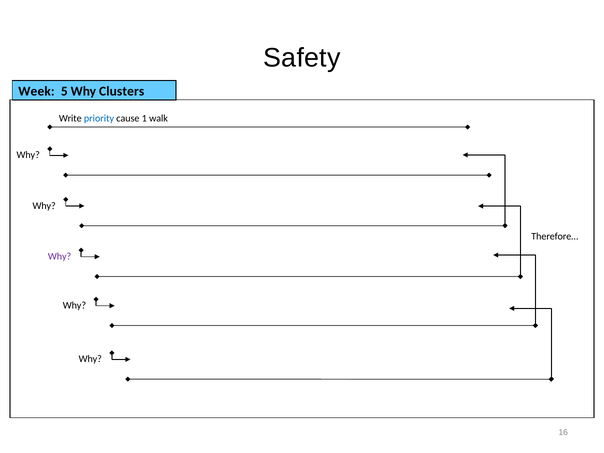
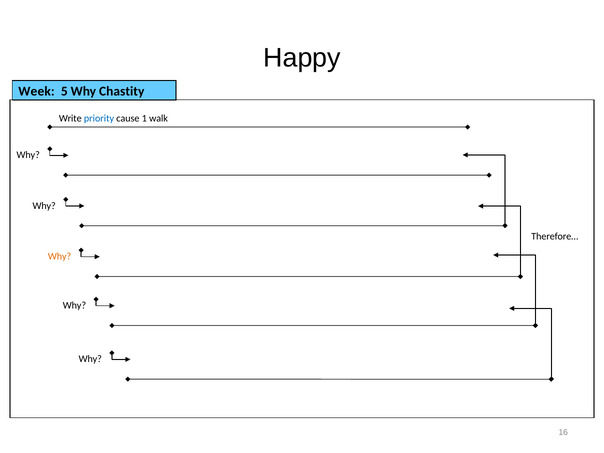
Safety: Safety -> Happy
Clusters: Clusters -> Chastity
Why at (60, 257) colour: purple -> orange
